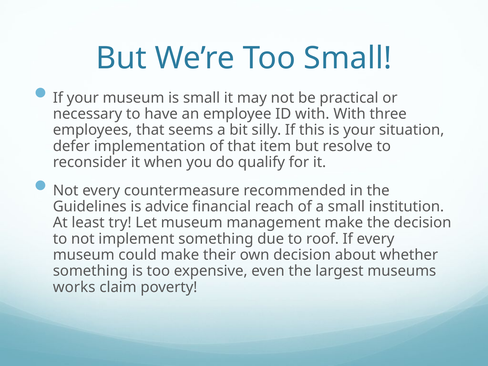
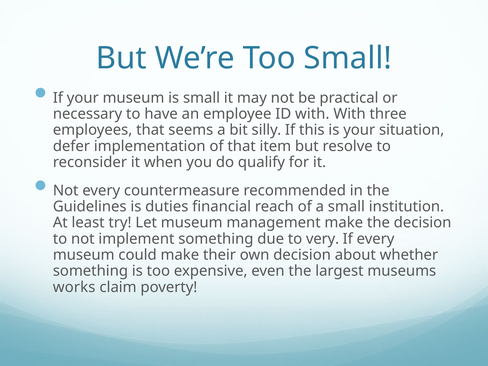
advice: advice -> duties
roof: roof -> very
